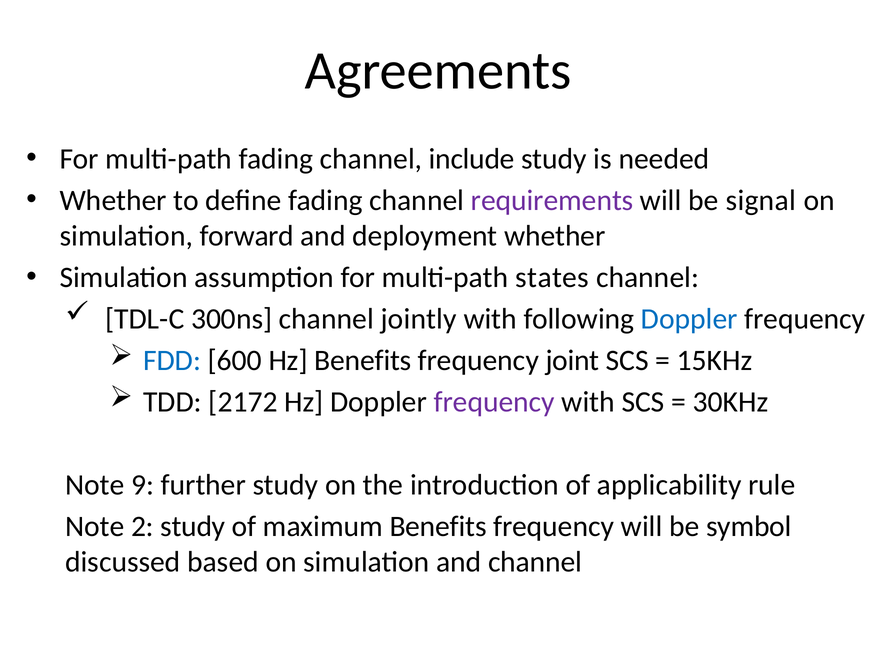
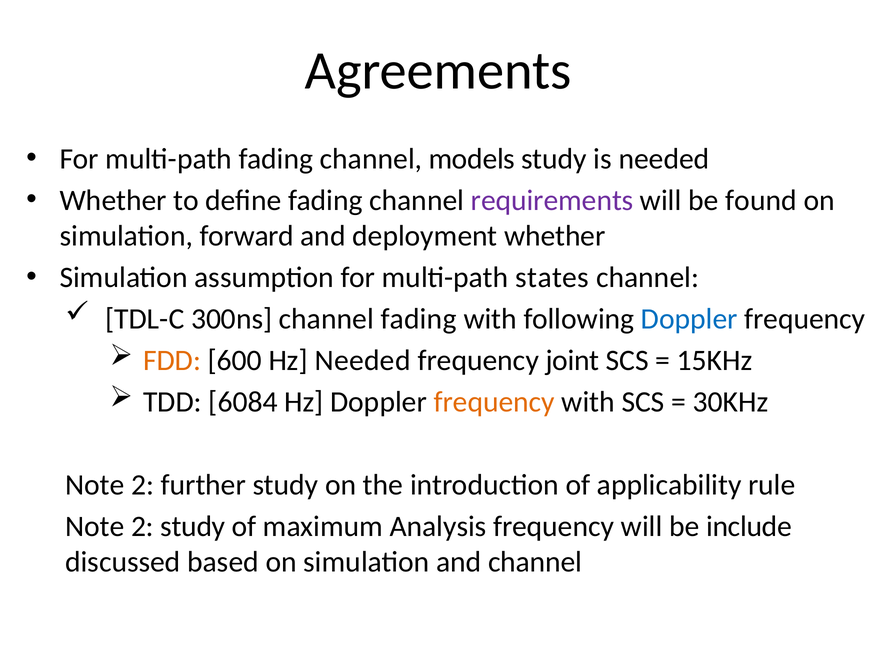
include: include -> models
signal: signal -> found
channel jointly: jointly -> fading
FDD colour: blue -> orange
Hz Benefits: Benefits -> Needed
2172: 2172 -> 6084
frequency at (494, 402) colour: purple -> orange
9 at (142, 485): 9 -> 2
maximum Benefits: Benefits -> Analysis
symbol: symbol -> include
